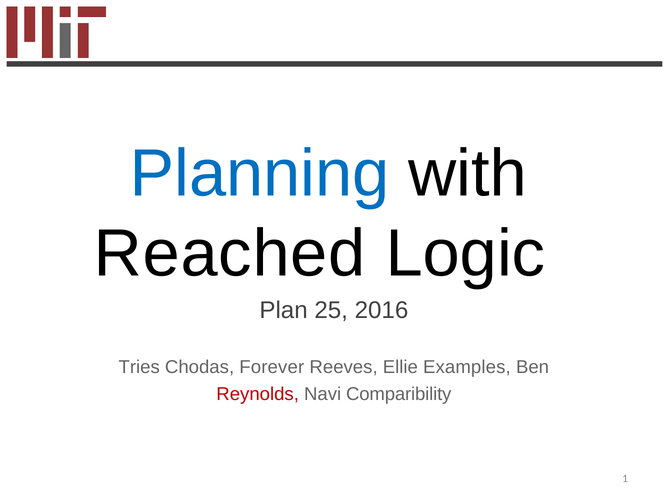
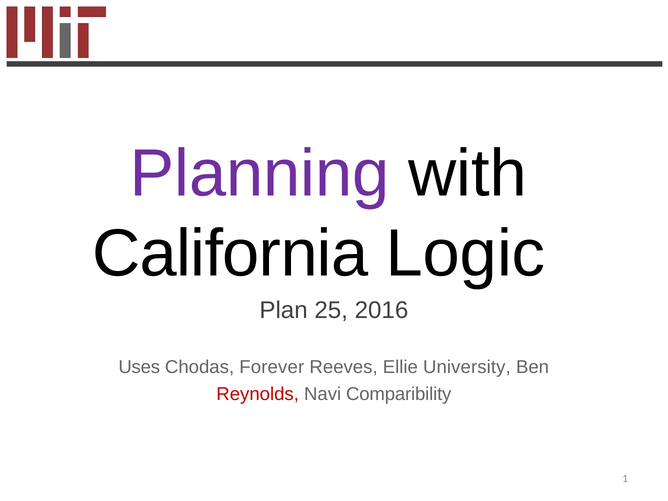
Planning colour: blue -> purple
Reached: Reached -> California
Tries: Tries -> Uses
Examples: Examples -> University
